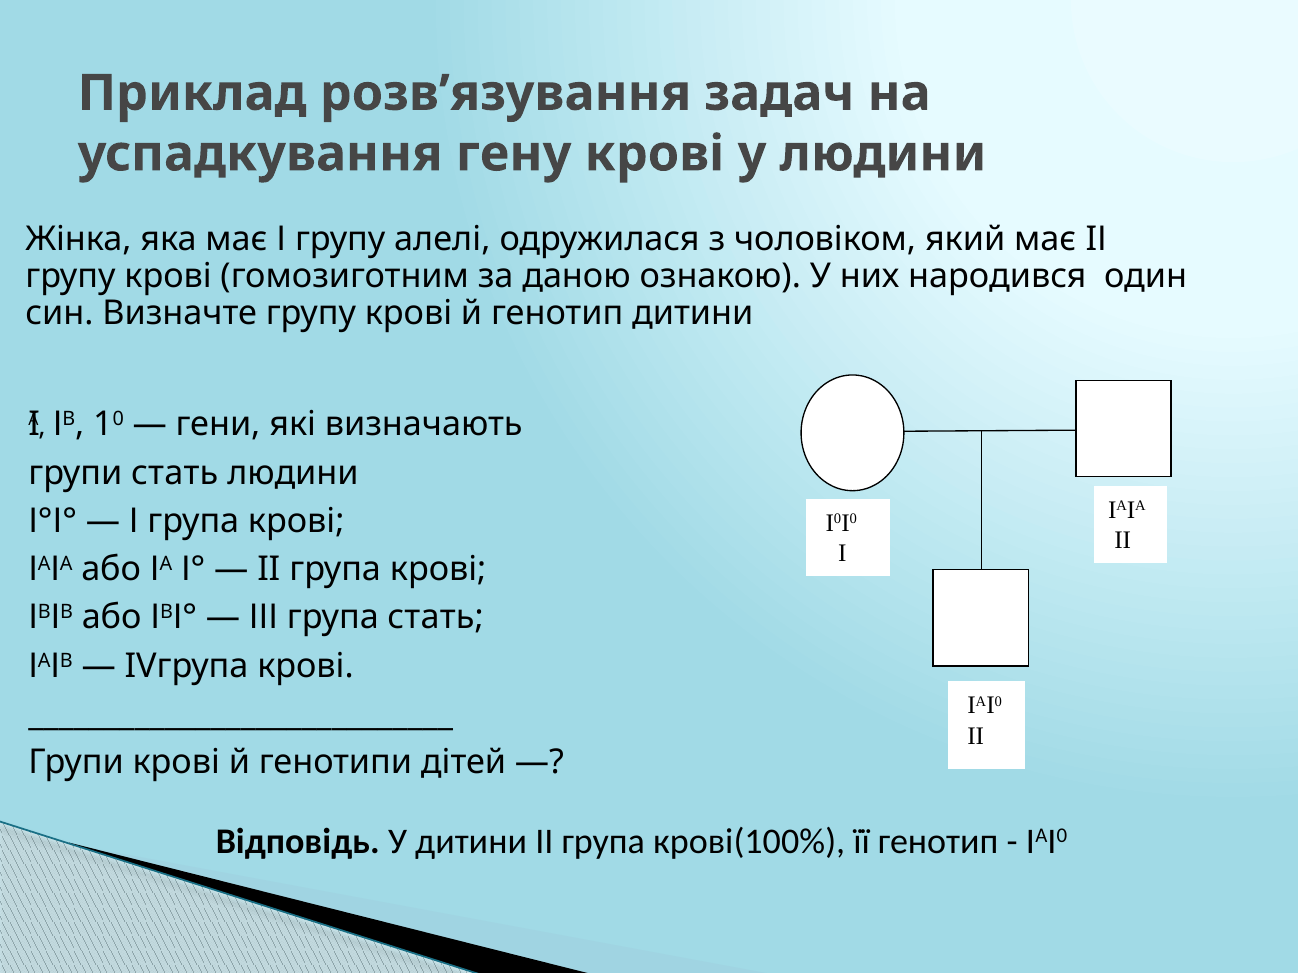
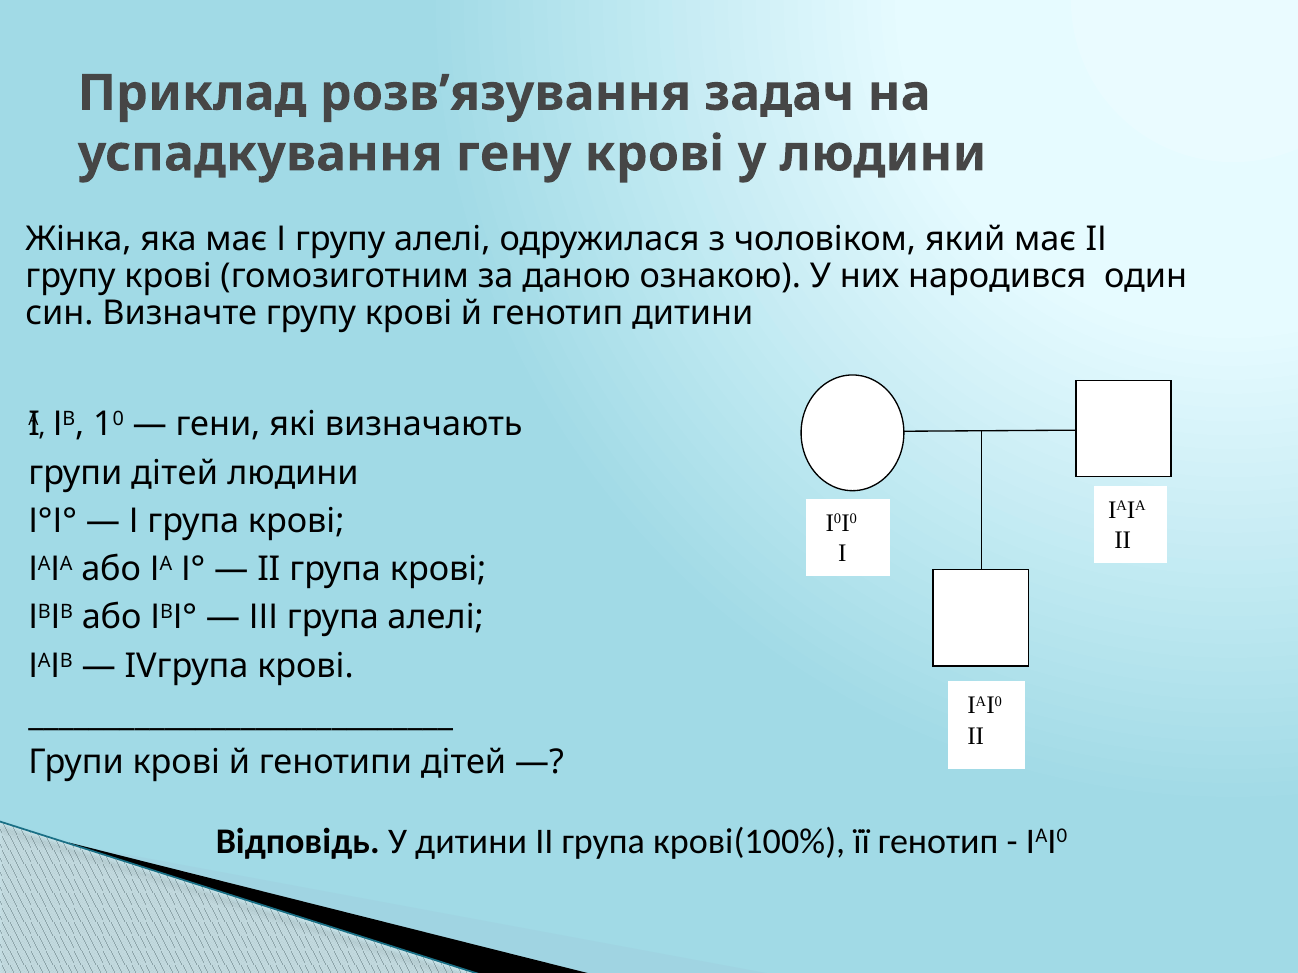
групи стать: стать -> дітей
група стать: стать -> алелі
